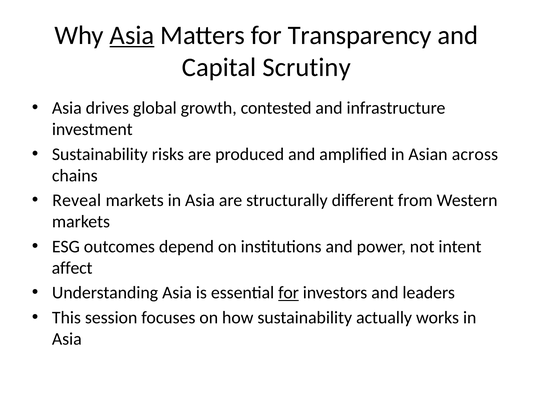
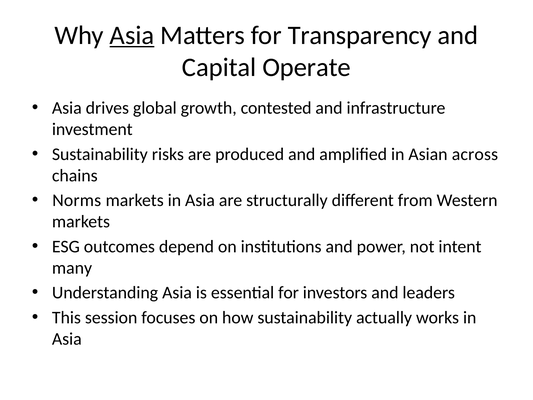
Scrutiny: Scrutiny -> Operate
Reveal: Reveal -> Norms
affect: affect -> many
for at (289, 293) underline: present -> none
